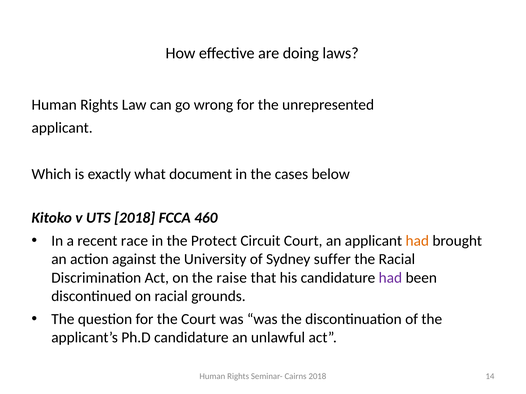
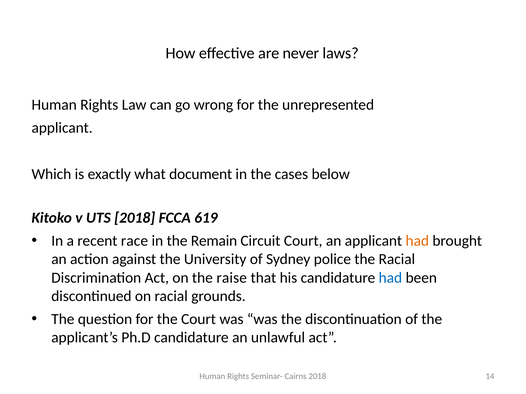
doing: doing -> never
460: 460 -> 619
Protect: Protect -> Remain
suffer: suffer -> police
had at (390, 278) colour: purple -> blue
